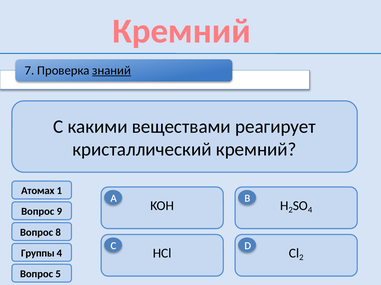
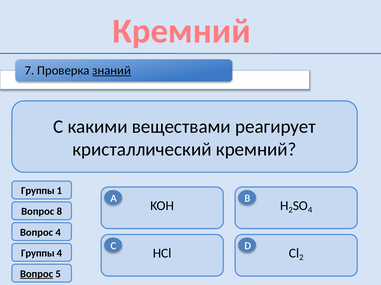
Атомах at (38, 191): Атомах -> Группы
9: 9 -> 8
Вопрос 8: 8 -> 4
Вопрос at (37, 275) underline: none -> present
